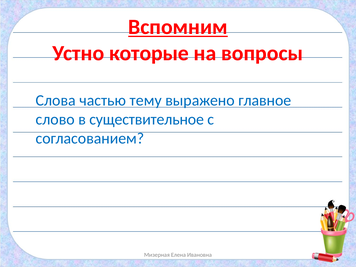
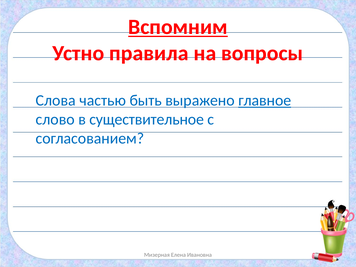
которые: которые -> правила
тему: тему -> быть
главное underline: none -> present
